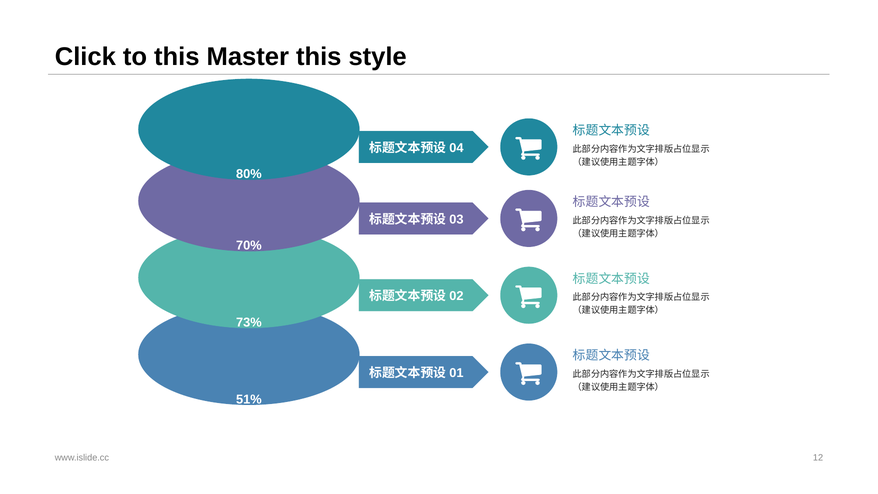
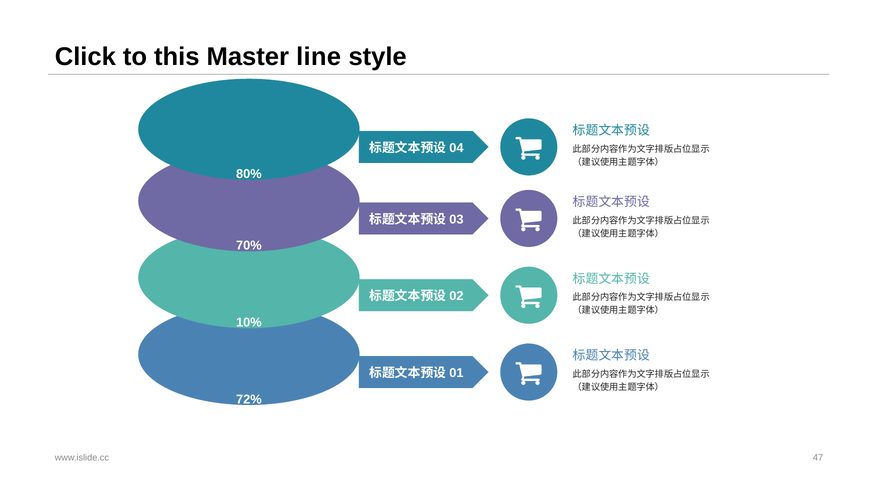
Master this: this -> line
73%: 73% -> 10%
51%: 51% -> 72%
12: 12 -> 47
